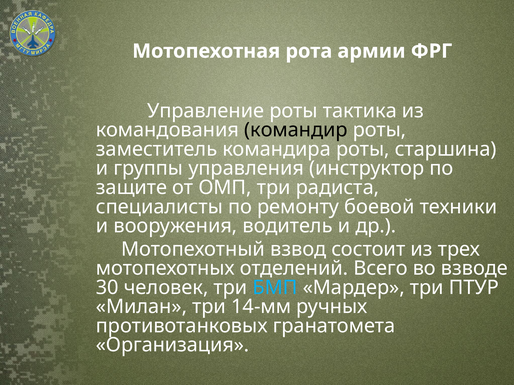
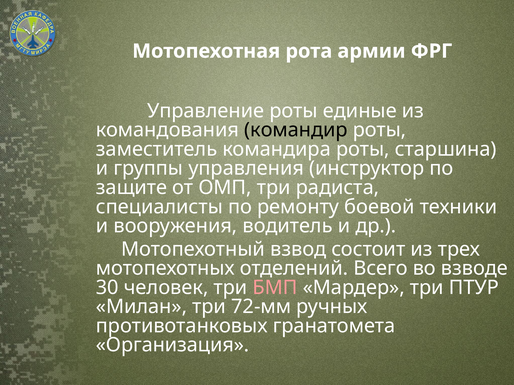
тактика: тактика -> единые
БМП colour: light blue -> pink
14-мм: 14-мм -> 72-мм
